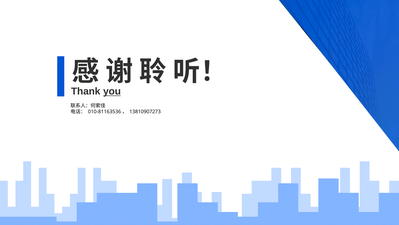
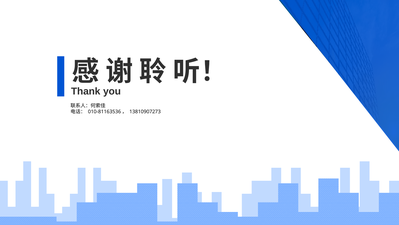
you underline: present -> none
